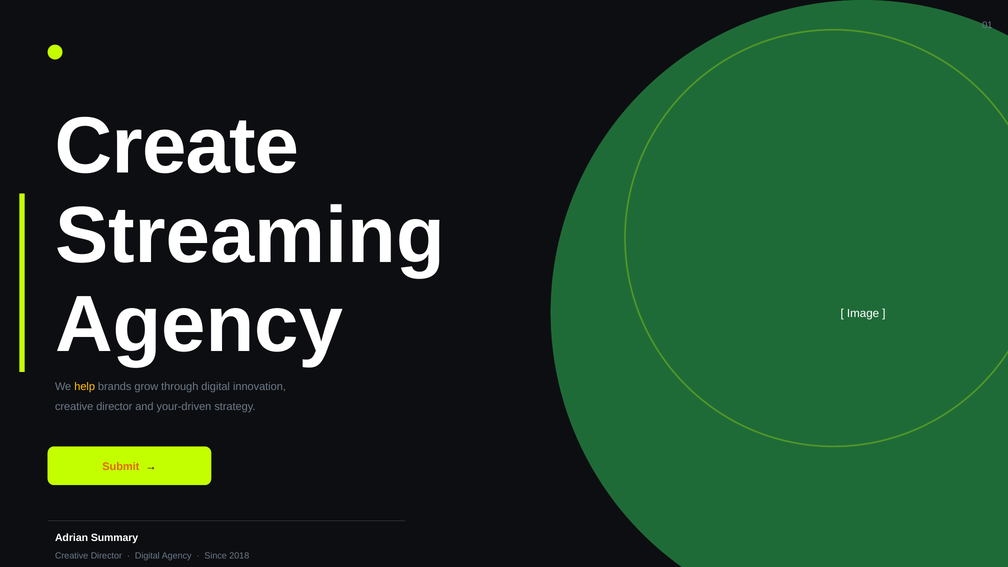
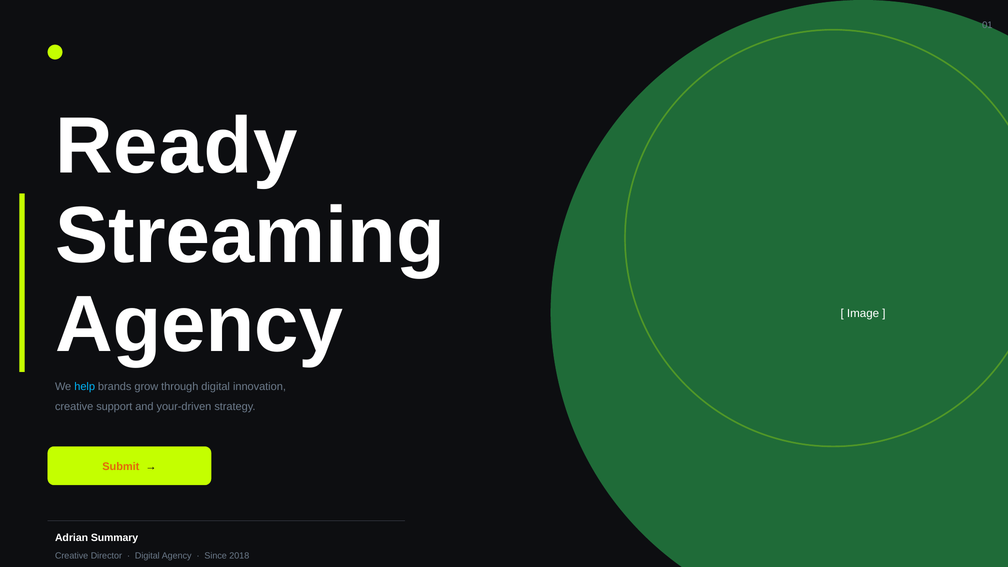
Create: Create -> Ready
help colour: yellow -> light blue
director at (114, 407): director -> support
